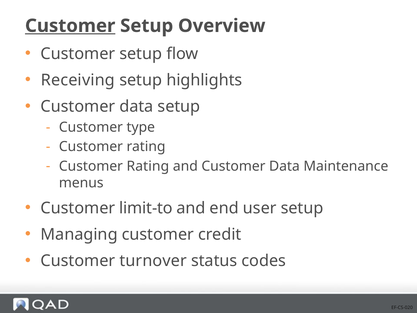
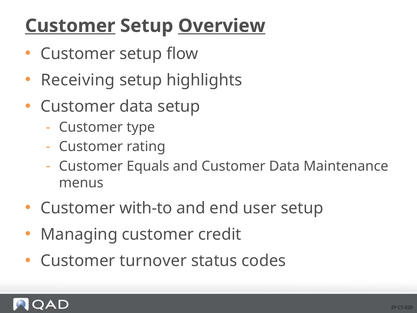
Overview underline: none -> present
Rating at (148, 166): Rating -> Equals
limit-to: limit-to -> with-to
